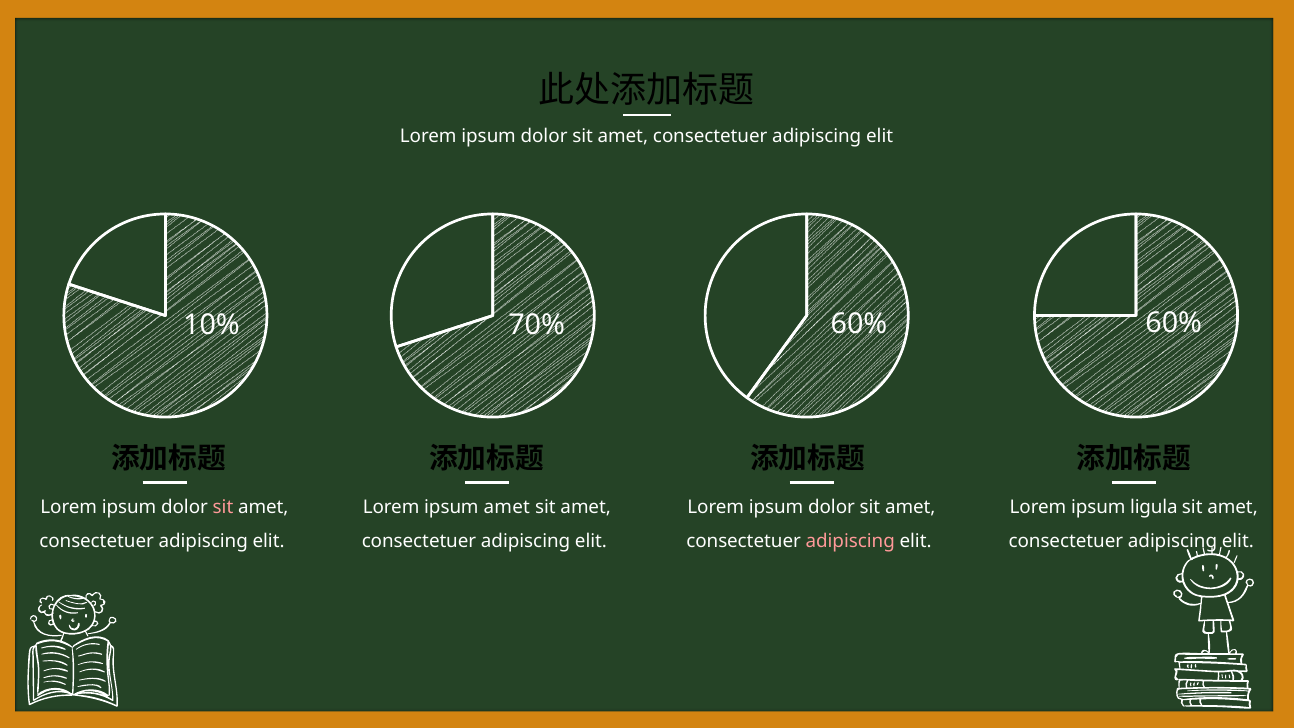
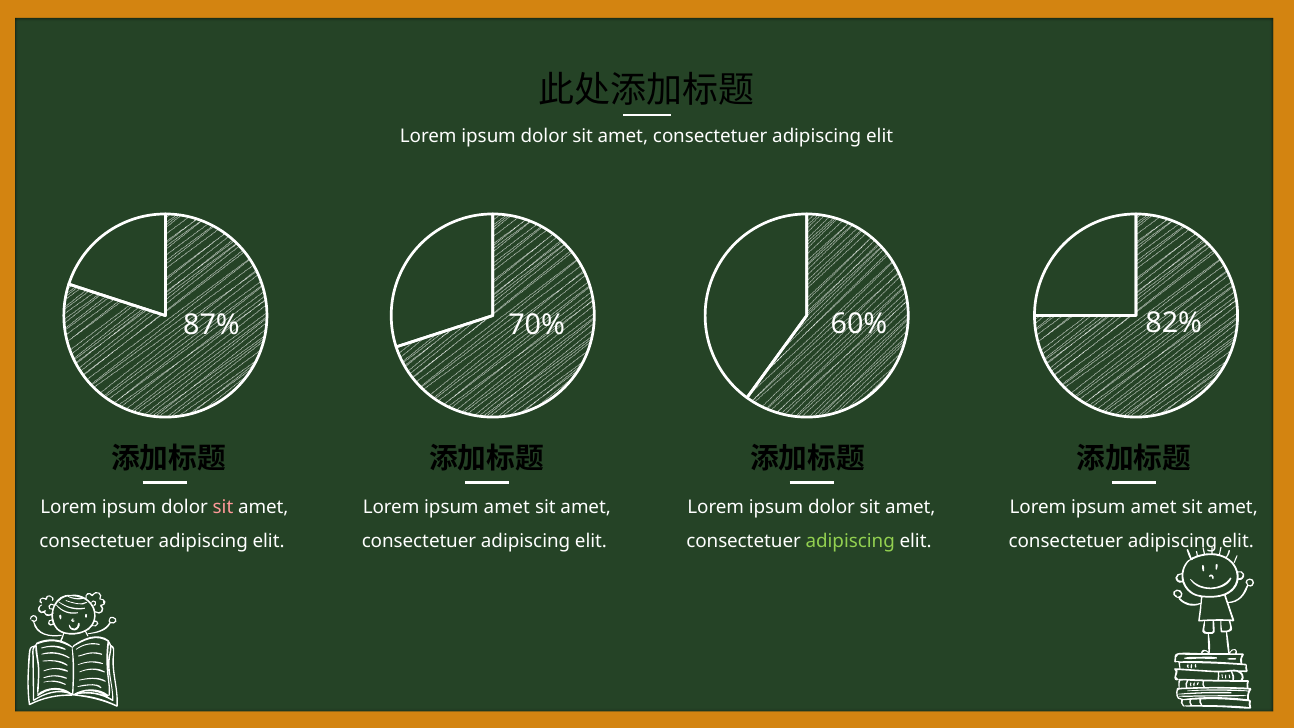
10%: 10% -> 87%
60% 60%: 60% -> 82%
ligula at (1154, 508): ligula -> amet
adipiscing at (850, 542) colour: pink -> light green
